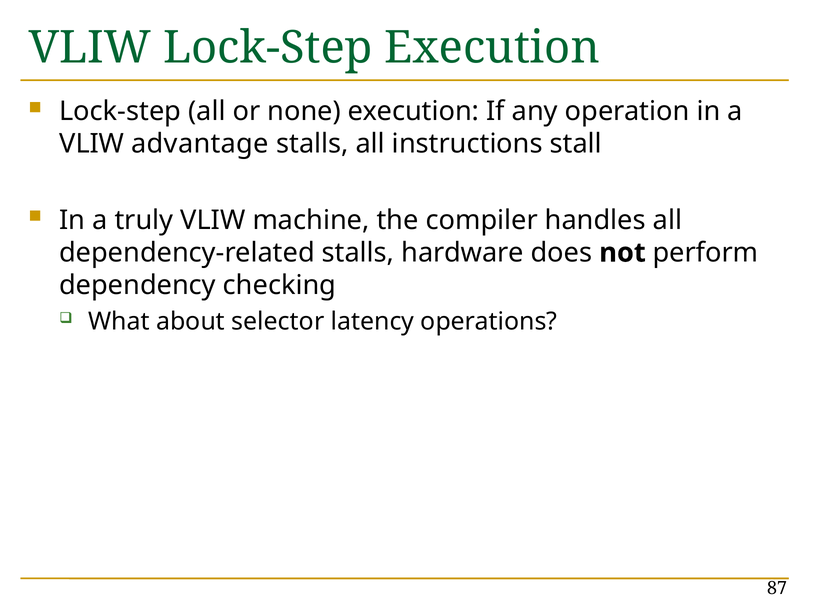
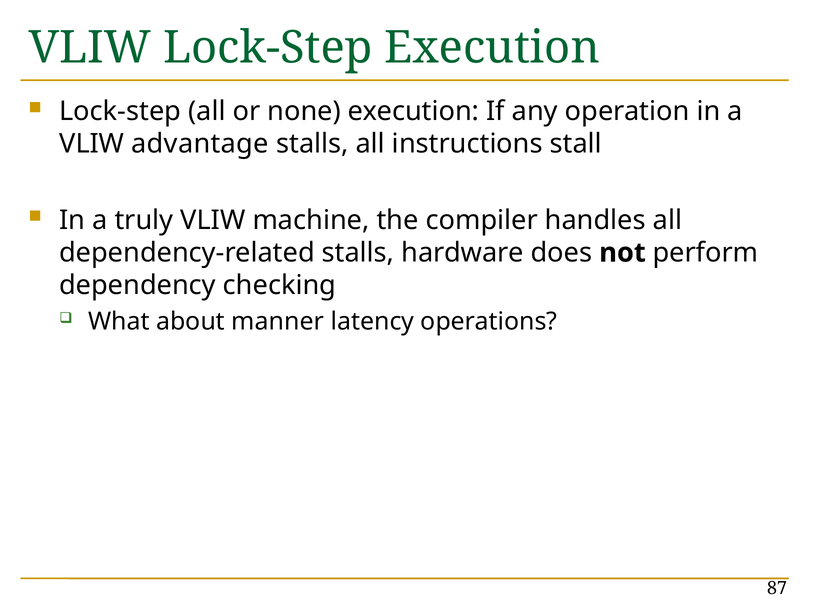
selector: selector -> manner
